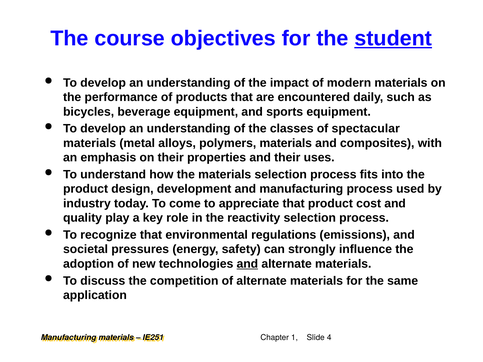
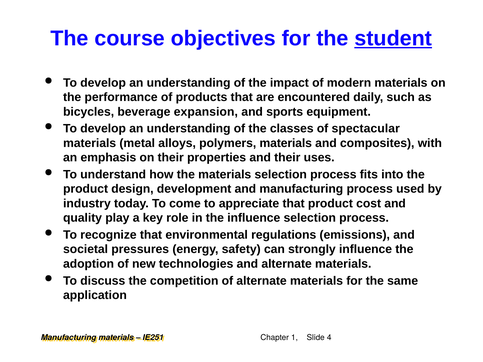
beverage equipment: equipment -> expansion
the reactivity: reactivity -> influence
and at (247, 264) underline: present -> none
